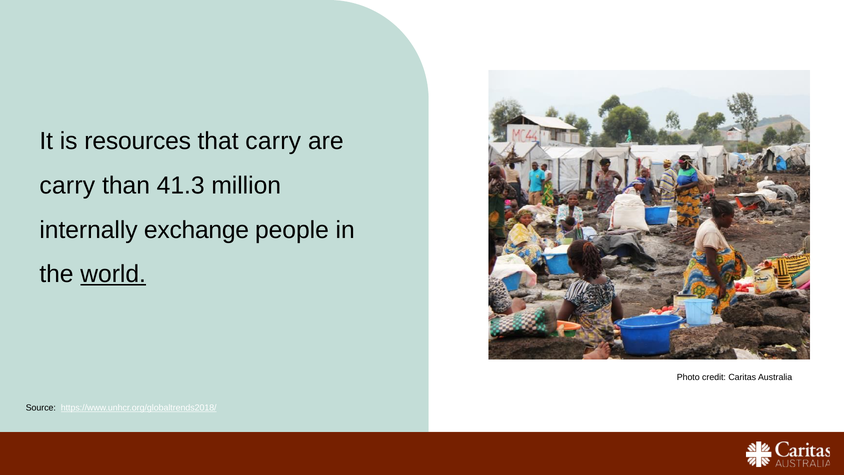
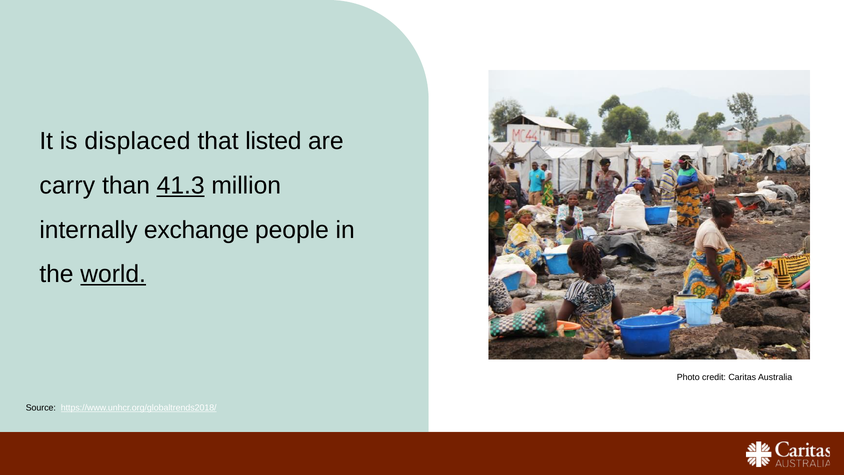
resources: resources -> displaced
that carry: carry -> listed
41.3 underline: none -> present
